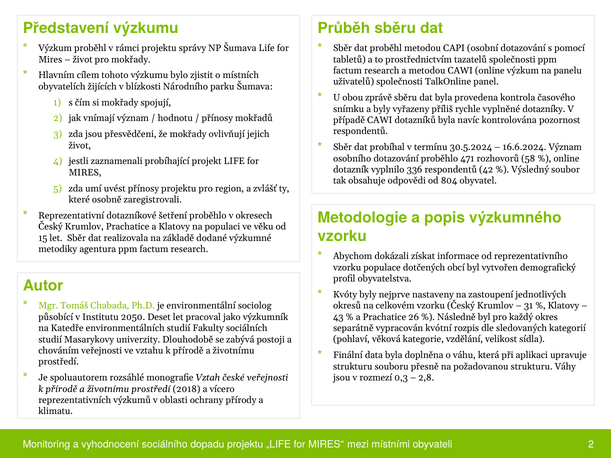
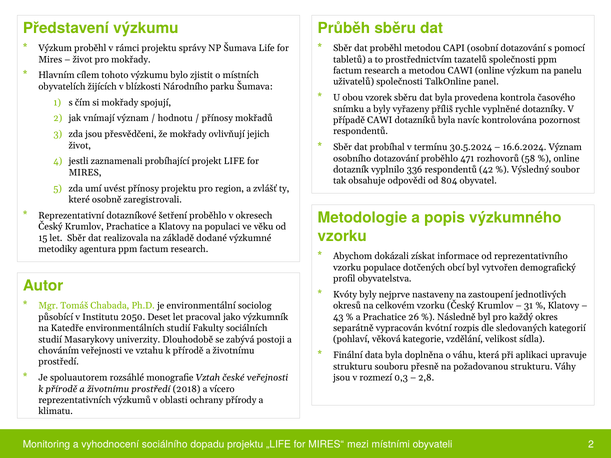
zprávě: zprávě -> vzorek
